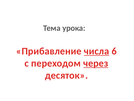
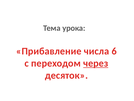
числа underline: present -> none
